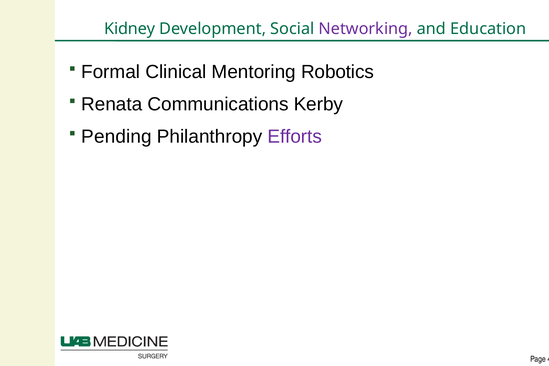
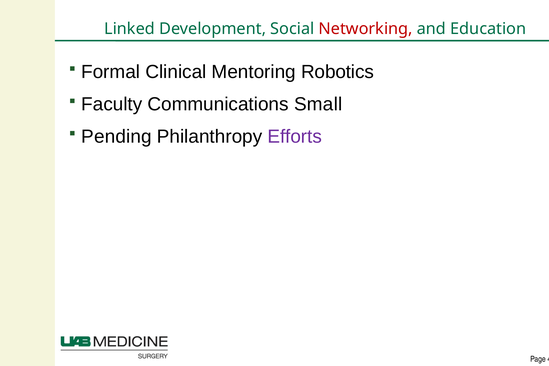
Kidney: Kidney -> Linked
Networking colour: purple -> red
Renata: Renata -> Faculty
Kerby: Kerby -> Small
